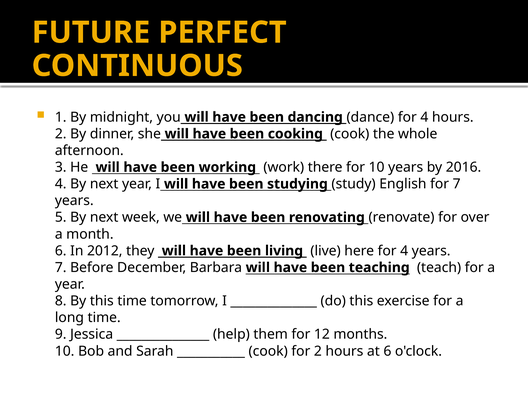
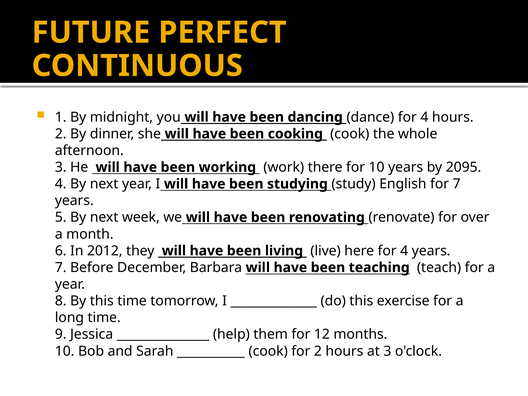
2016: 2016 -> 2095
at 6: 6 -> 3
